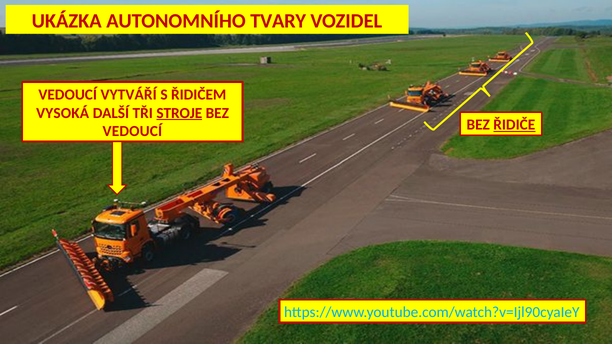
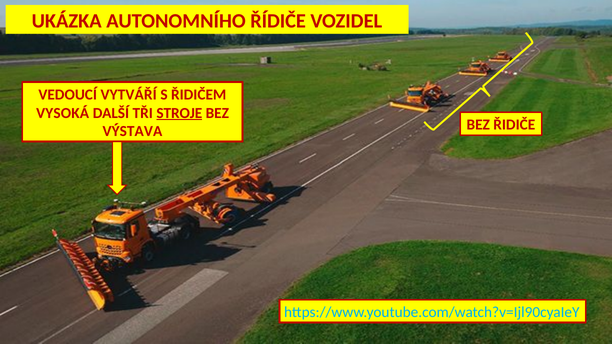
TVARY: TVARY -> ŘÍDIČE
ŘIDIČE underline: present -> none
VEDOUCÍ at (132, 131): VEDOUCÍ -> VÝSTAVA
